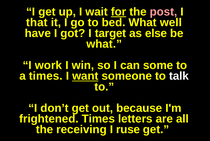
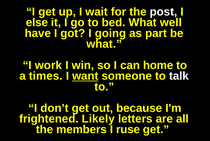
for underline: present -> none
post colour: pink -> white
that: that -> else
target: target -> going
else: else -> part
some: some -> home
frightened Times: Times -> Likely
receiving: receiving -> members
